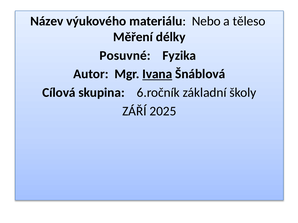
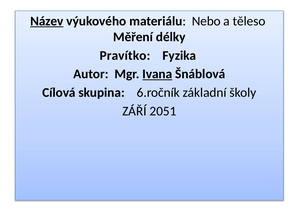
Název underline: none -> present
Posuvné: Posuvné -> Pravítko
2025: 2025 -> 2051
